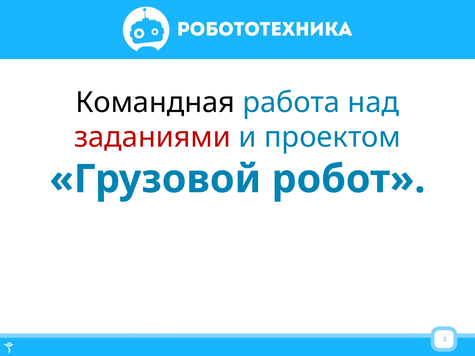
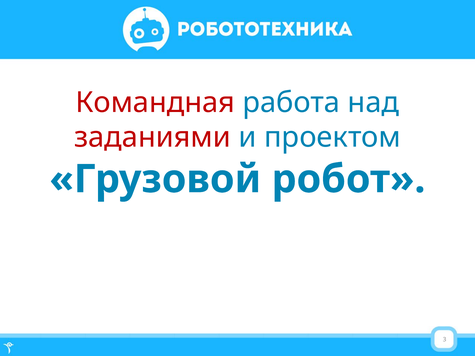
Командная colour: black -> red
